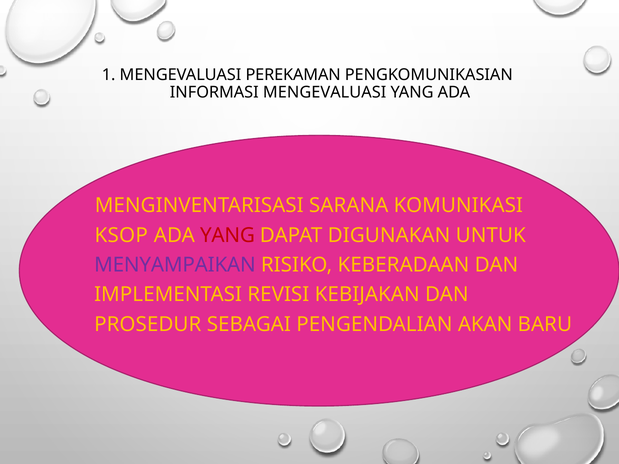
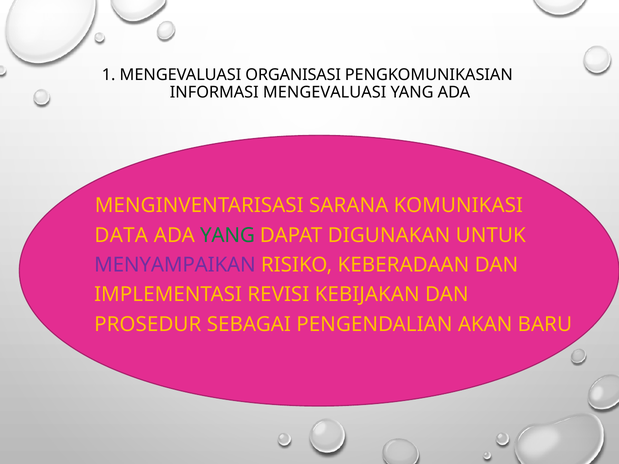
PEREKAMAN: PEREKAMAN -> ORGANISASI
KSOP: KSOP -> DATA
YANG at (228, 235) colour: red -> green
